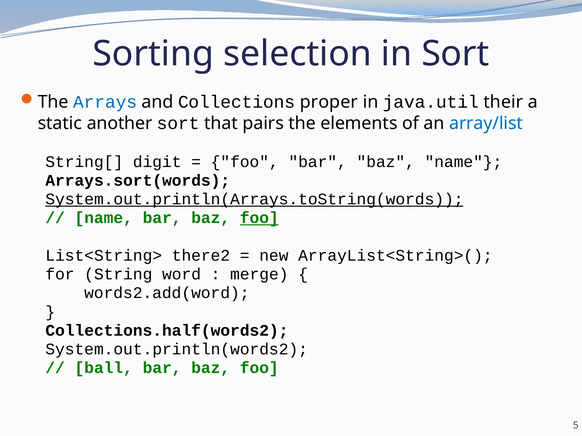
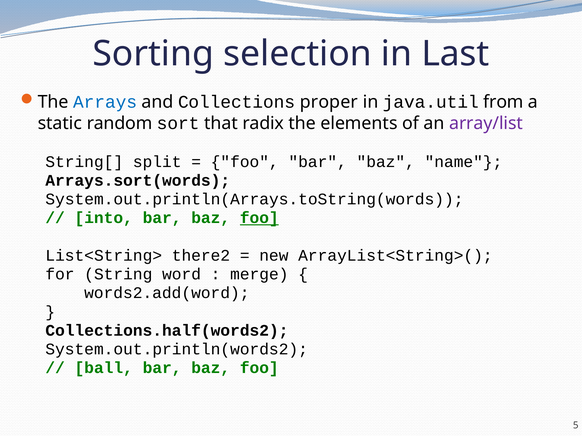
in Sort: Sort -> Last
their: their -> from
another: another -> random
pairs: pairs -> radix
array/list colour: blue -> purple
digit: digit -> split
System.out.println(Arrays.toString(words underline: present -> none
name at (104, 218): name -> into
